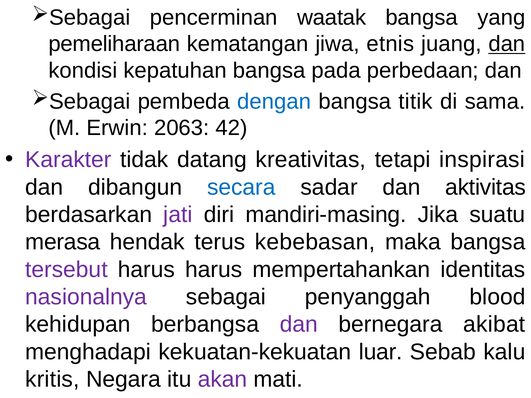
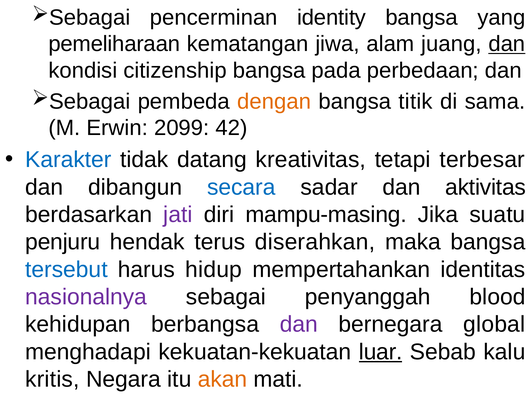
waatak: waatak -> identity
etnis: etnis -> alam
kepatuhan: kepatuhan -> citizenship
dengan colour: blue -> orange
2063: 2063 -> 2099
Karakter colour: purple -> blue
inspirasi: inspirasi -> terbesar
mandiri-masing: mandiri-masing -> mampu-masing
merasa: merasa -> penjuru
kebebasan: kebebasan -> diserahkan
tersebut colour: purple -> blue
harus harus: harus -> hidup
akibat: akibat -> global
luar underline: none -> present
akan colour: purple -> orange
